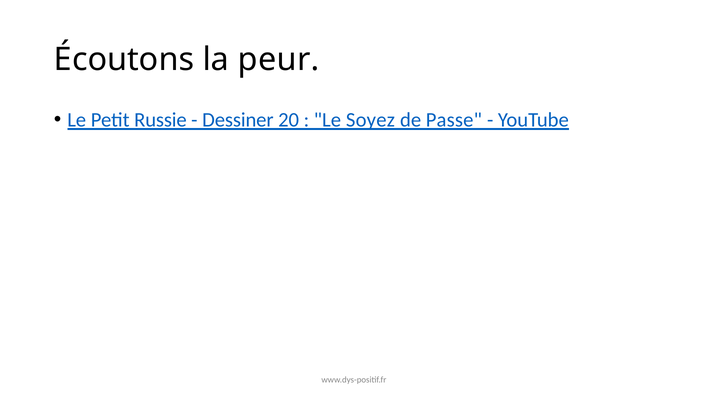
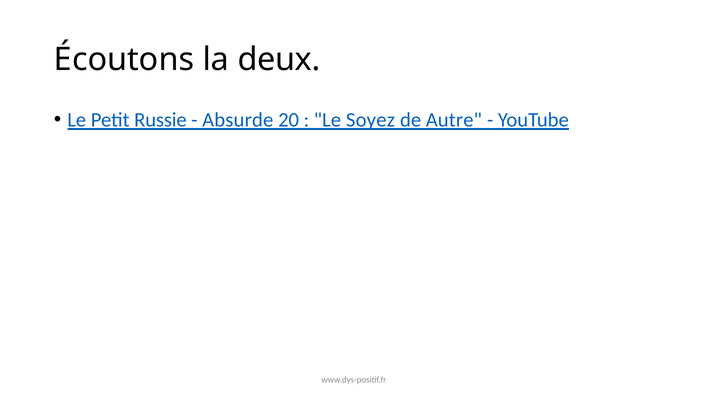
peur: peur -> deux
Dessiner: Dessiner -> Absurde
Passe: Passe -> Autre
